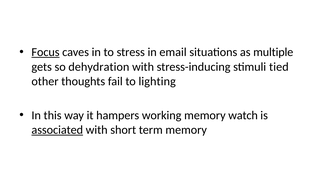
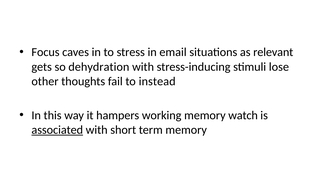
Focus underline: present -> none
multiple: multiple -> relevant
tied: tied -> lose
lighting: lighting -> instead
